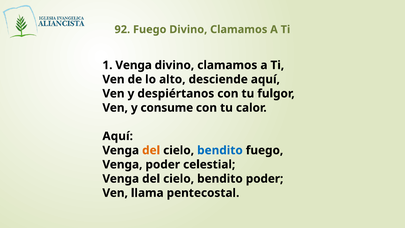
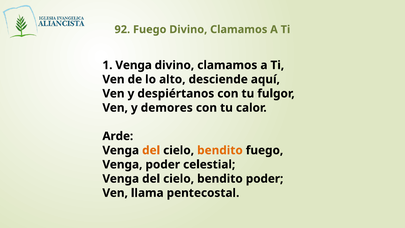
consume: consume -> demores
Aquí at (118, 136): Aquí -> Arde
bendito at (220, 150) colour: blue -> orange
